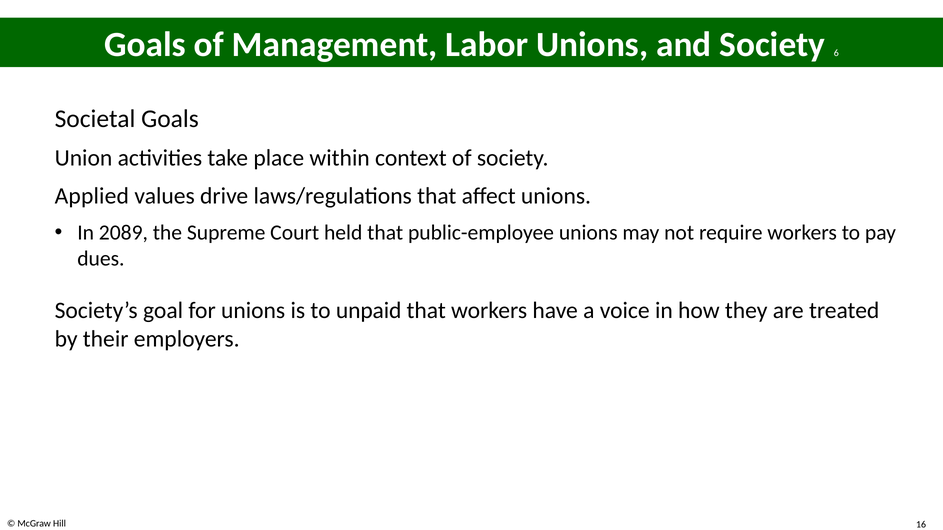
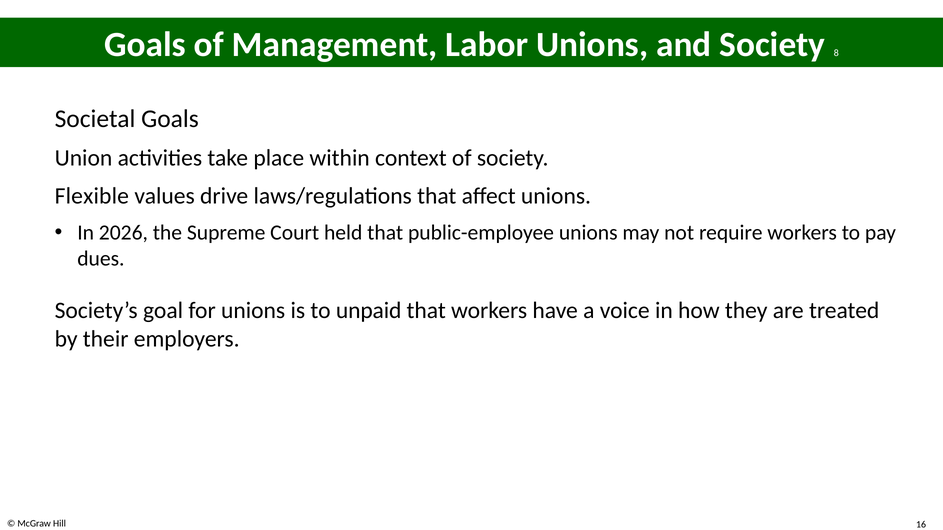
6: 6 -> 8
Applied: Applied -> Flexible
2089: 2089 -> 2026
